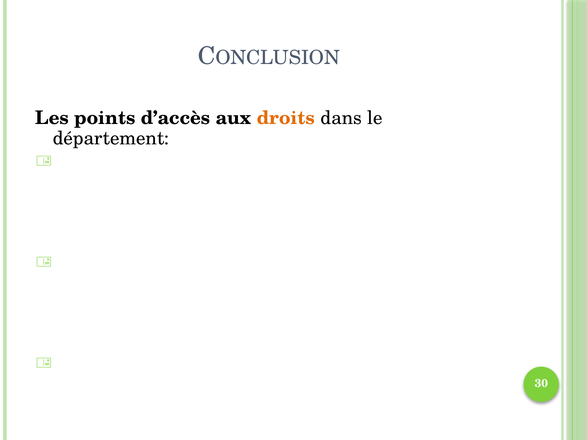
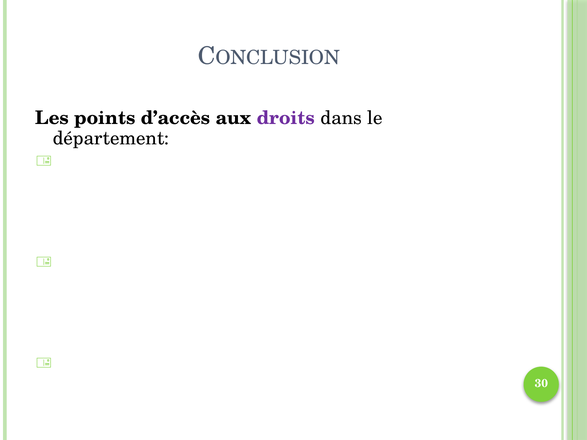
droits colour: orange -> purple
